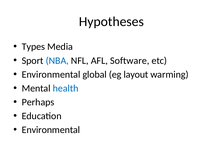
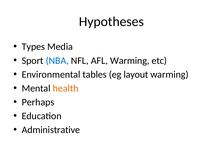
AFL Software: Software -> Warming
global: global -> tables
health colour: blue -> orange
Environmental at (51, 130): Environmental -> Administrative
